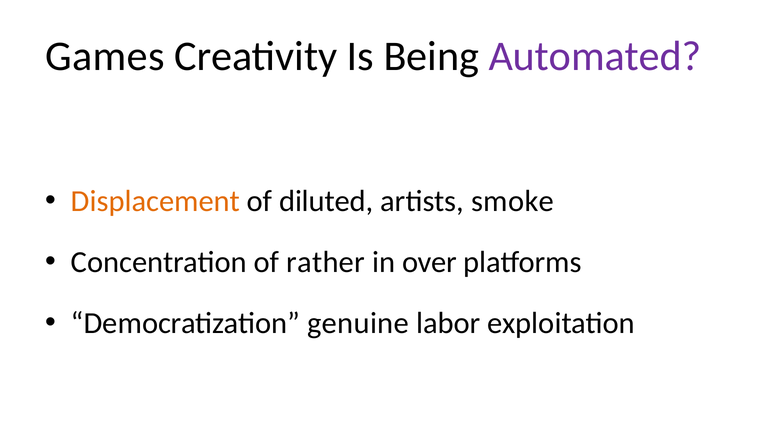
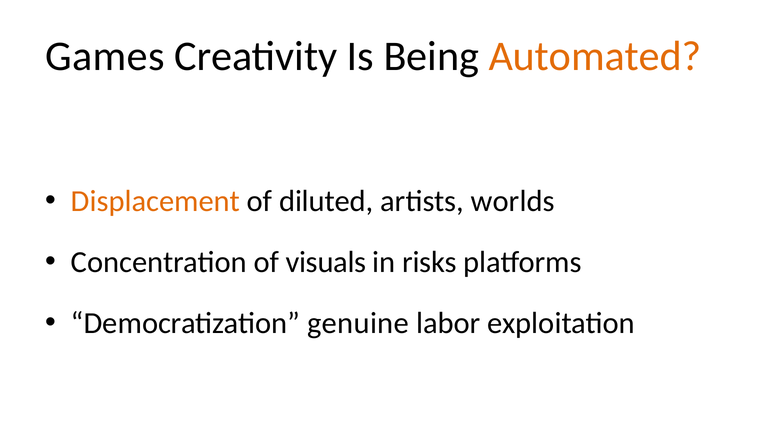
Automated colour: purple -> orange
smoke: smoke -> worlds
rather: rather -> visuals
over: over -> risks
